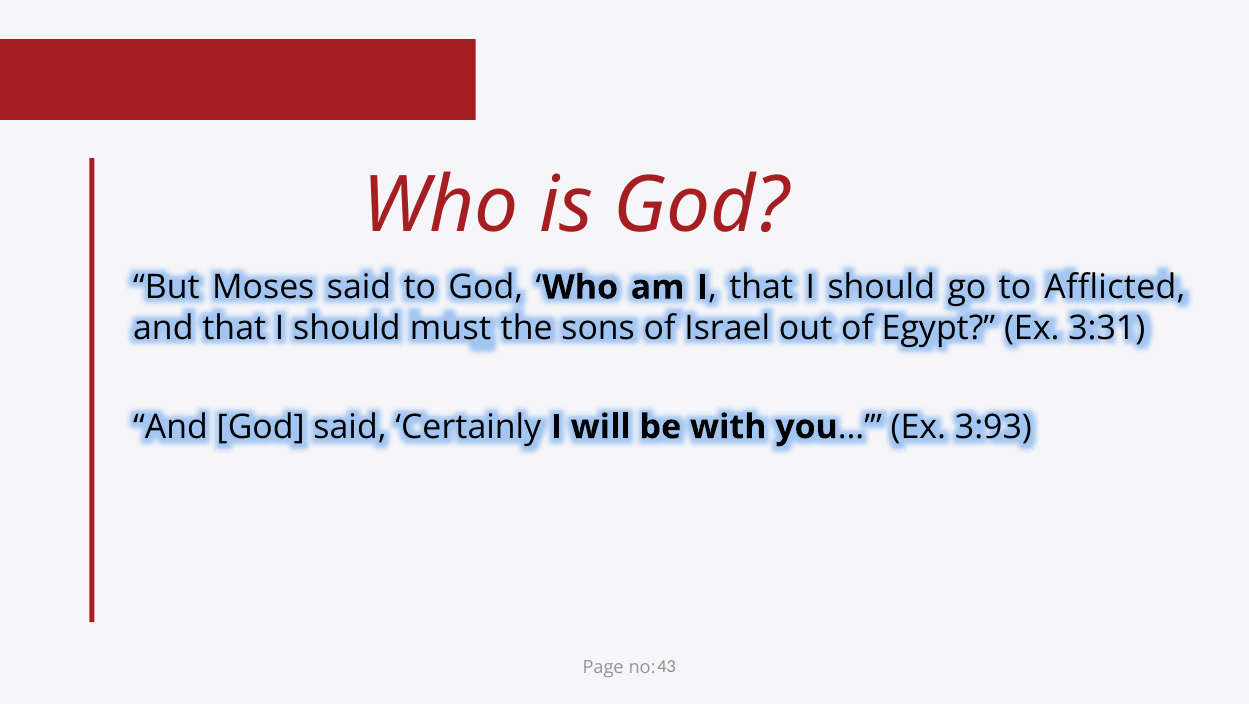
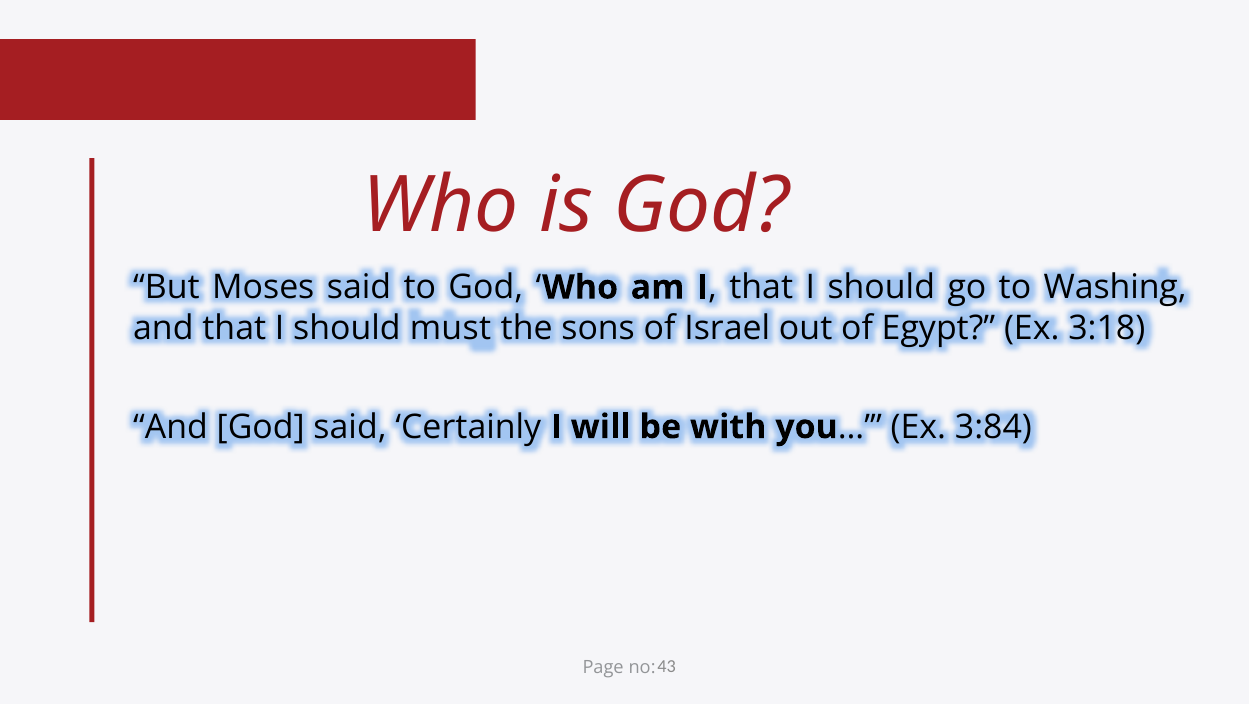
Afflicted: Afflicted -> Washing
3:31: 3:31 -> 3:18
3:93: 3:93 -> 3:84
